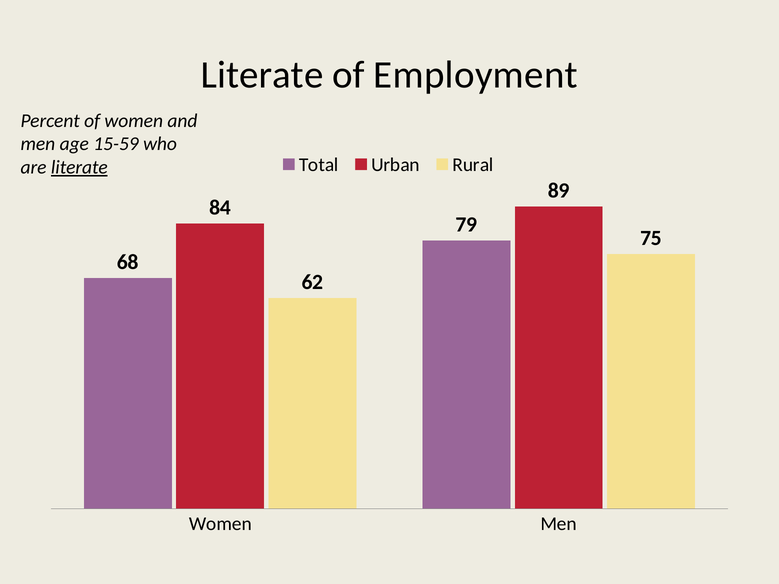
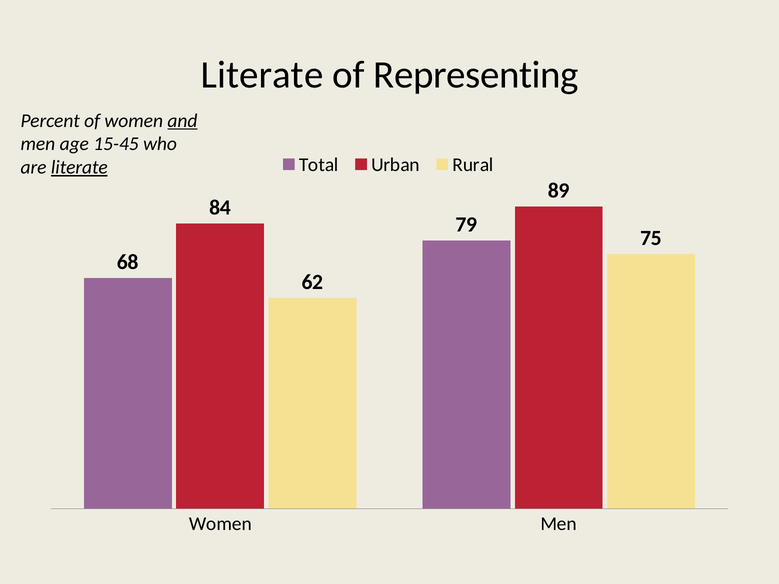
Employment: Employment -> Representing
and underline: none -> present
15-59: 15-59 -> 15-45
